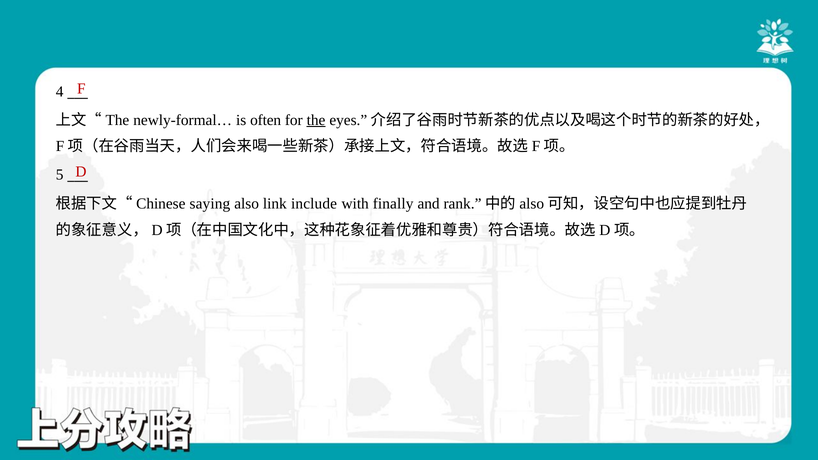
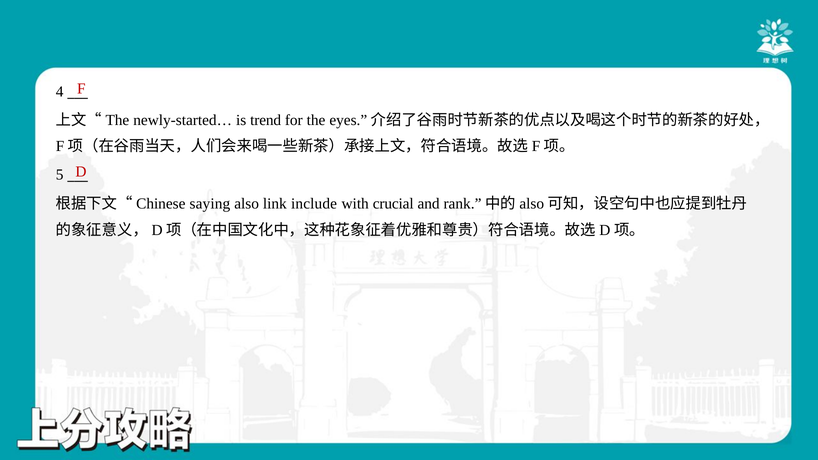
newly-formal…: newly-formal… -> newly-started…
often: often -> trend
the underline: present -> none
finally: finally -> crucial
